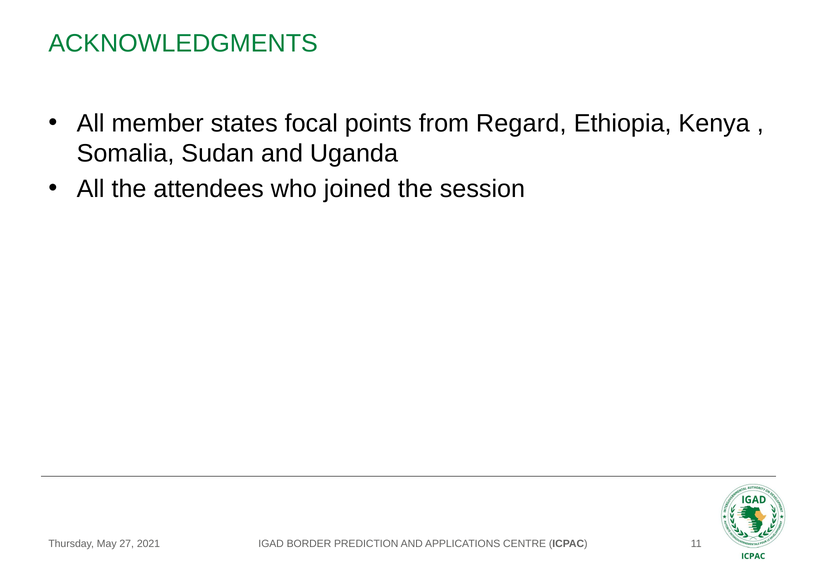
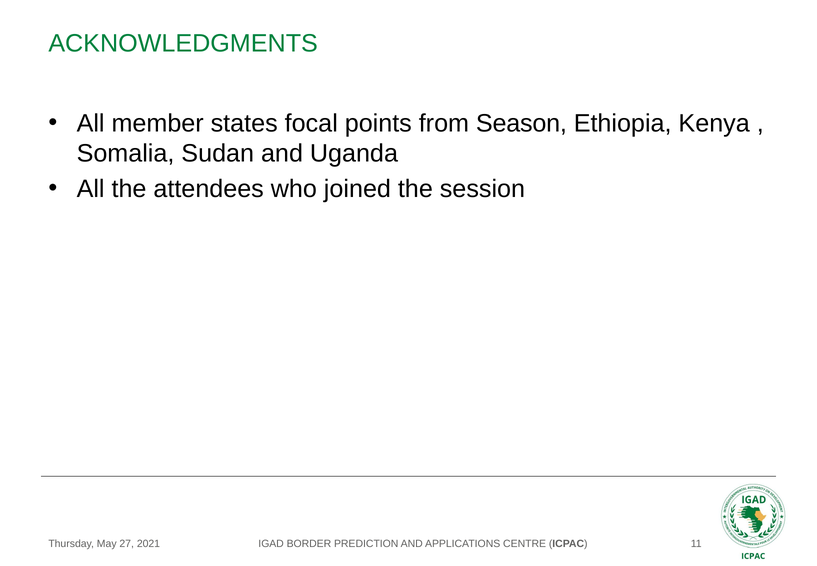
Regard: Regard -> Season
